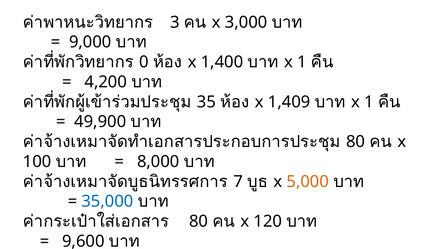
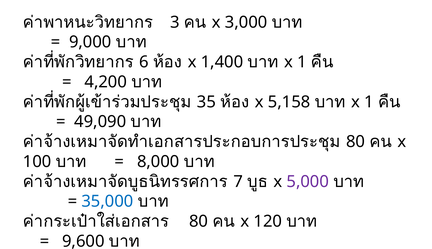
0: 0 -> 6
1,409: 1,409 -> 5,158
49,900: 49,900 -> 49,090
5,000 colour: orange -> purple
